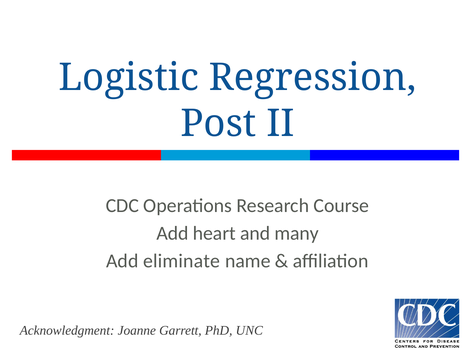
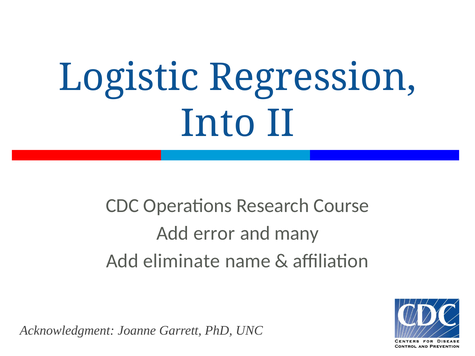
Post: Post -> Into
heart: heart -> error
